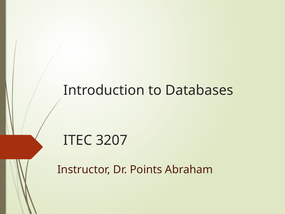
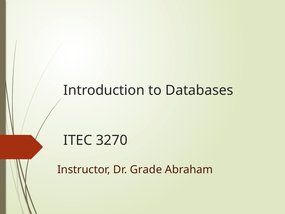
3207: 3207 -> 3270
Points: Points -> Grade
